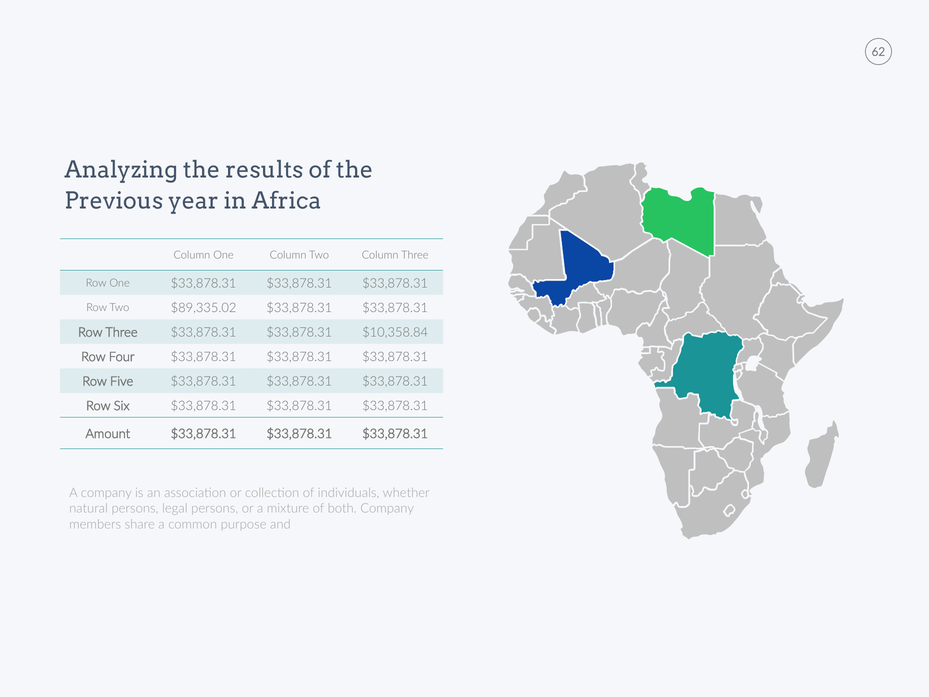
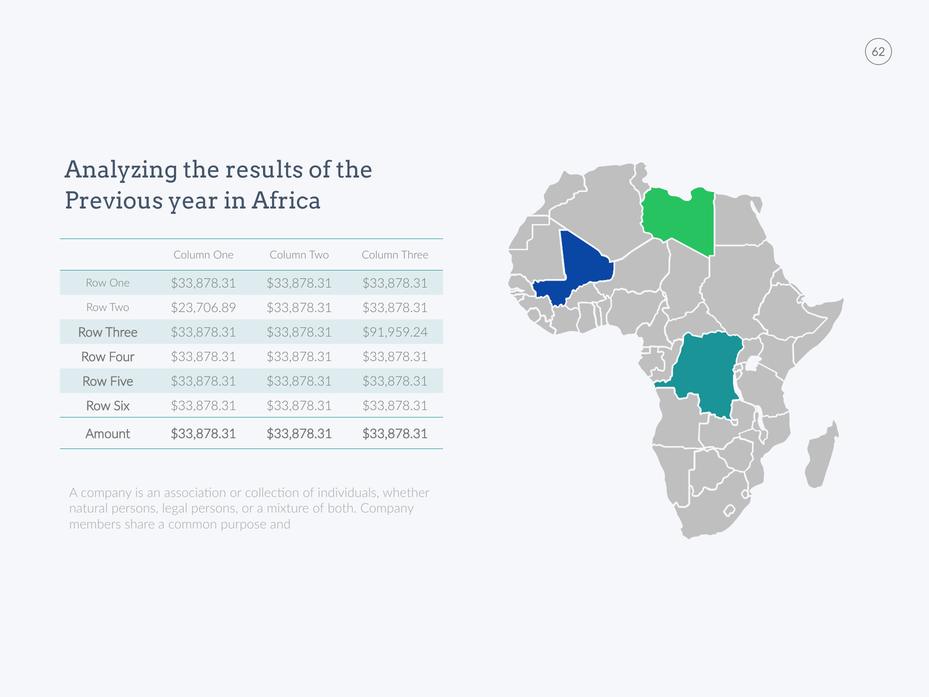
$89,335.02: $89,335.02 -> $23,706.89
$10,358.84: $10,358.84 -> $91,959.24
